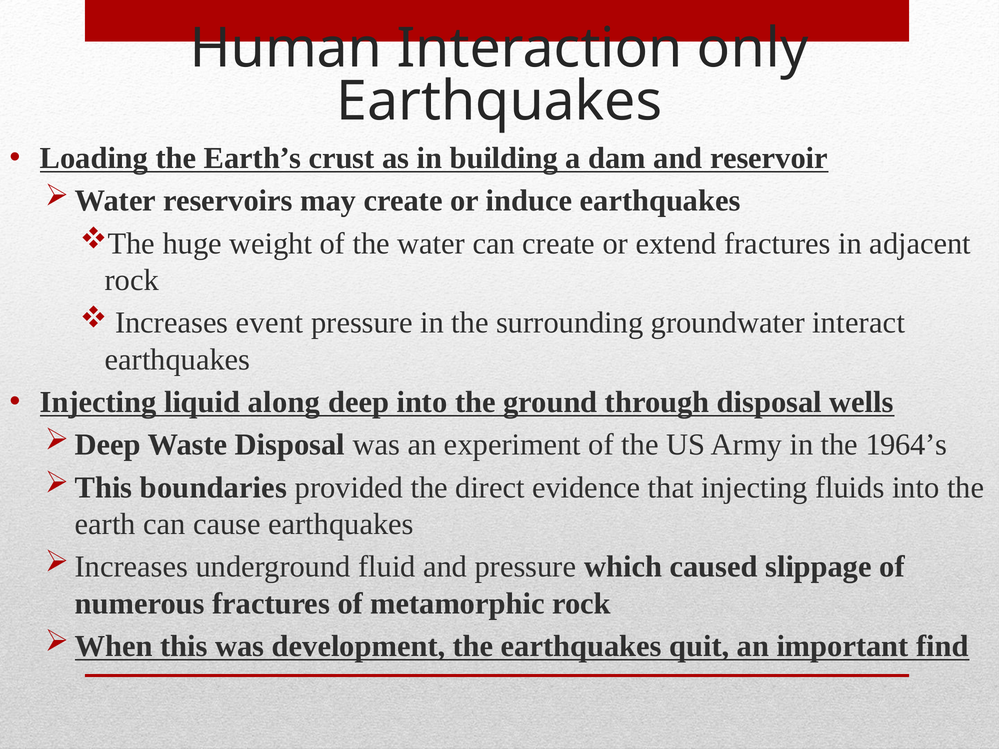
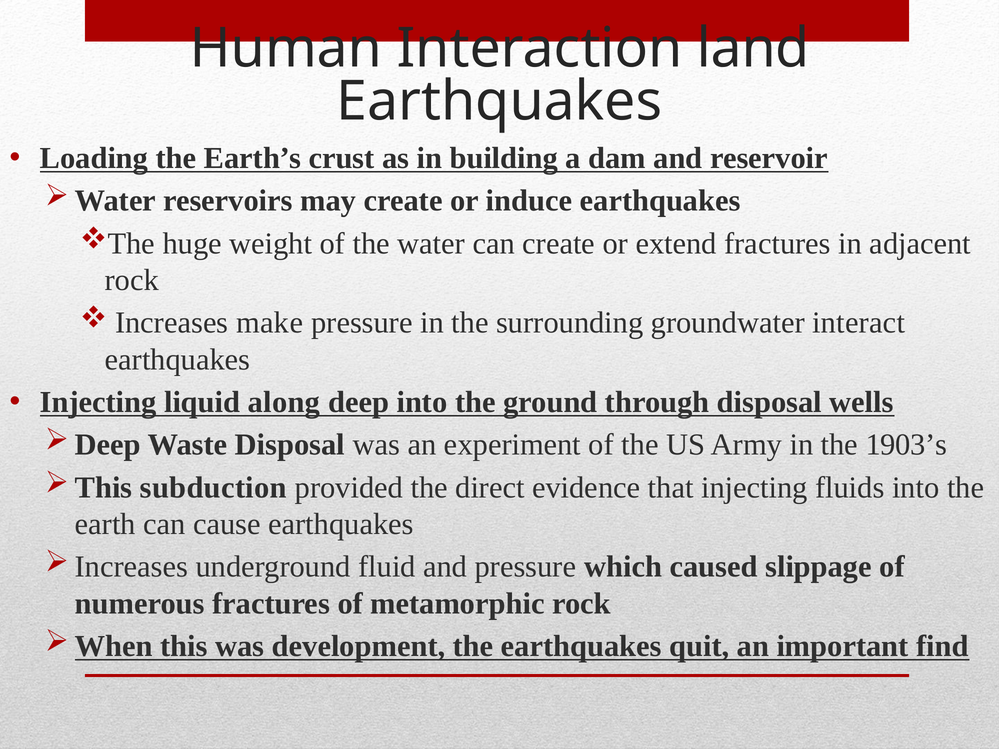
only: only -> land
event: event -> make
1964’s: 1964’s -> 1903’s
boundaries: boundaries -> subduction
